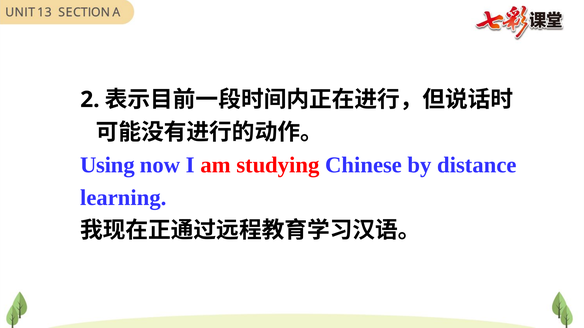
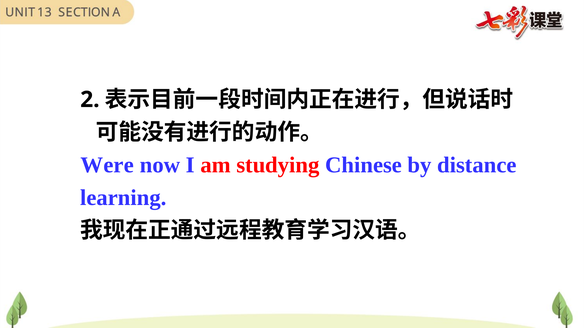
Using: Using -> Were
